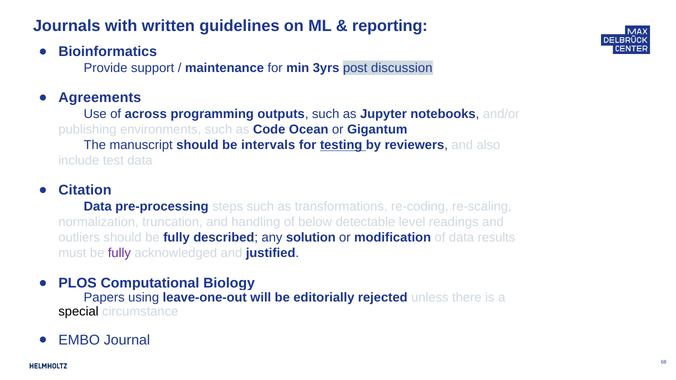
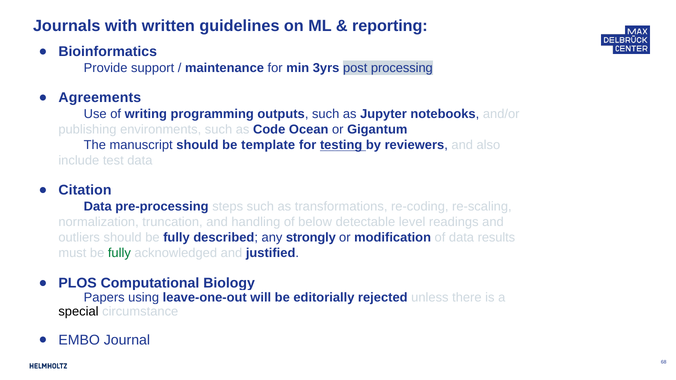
discussion: discussion -> processing
across: across -> writing
intervals: intervals -> template
solution: solution -> strongly
fully at (119, 253) colour: purple -> green
